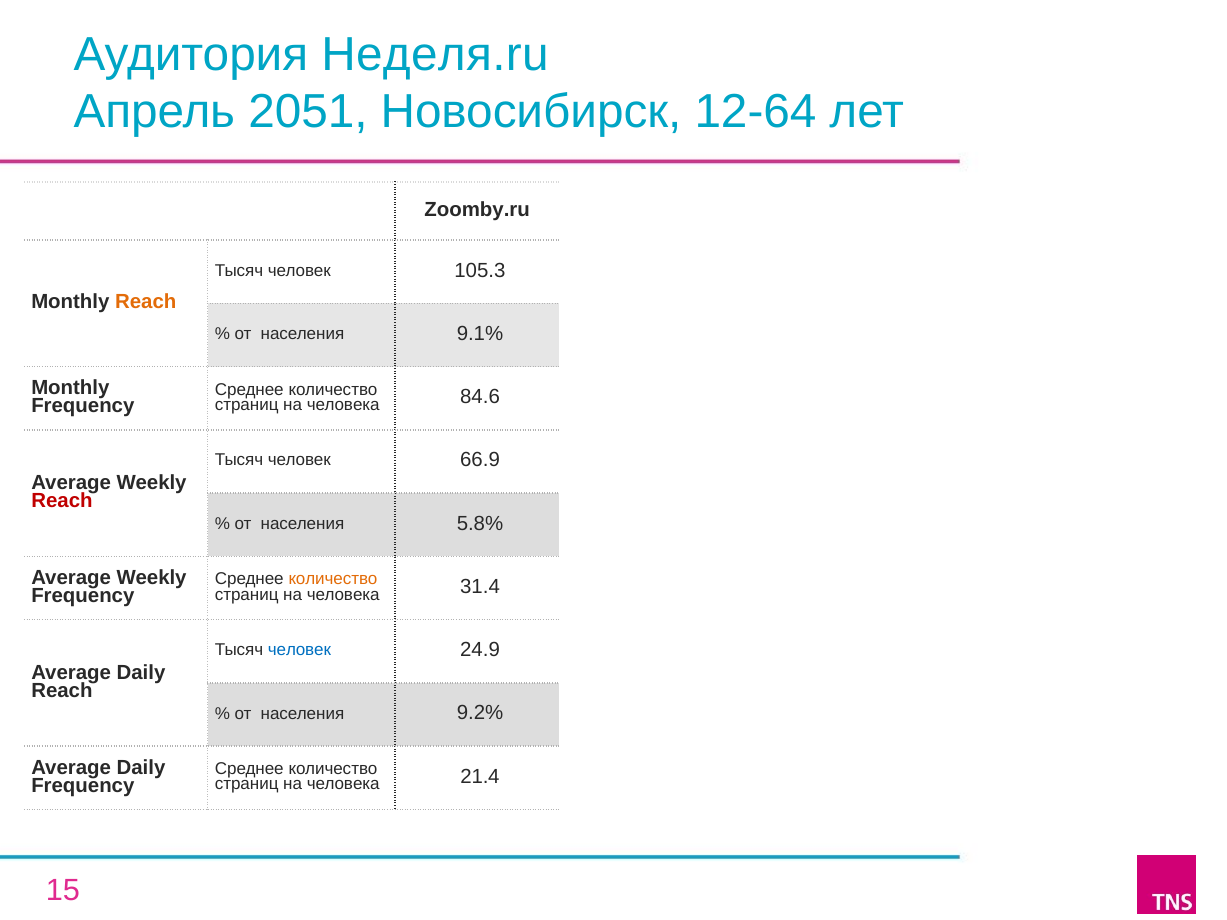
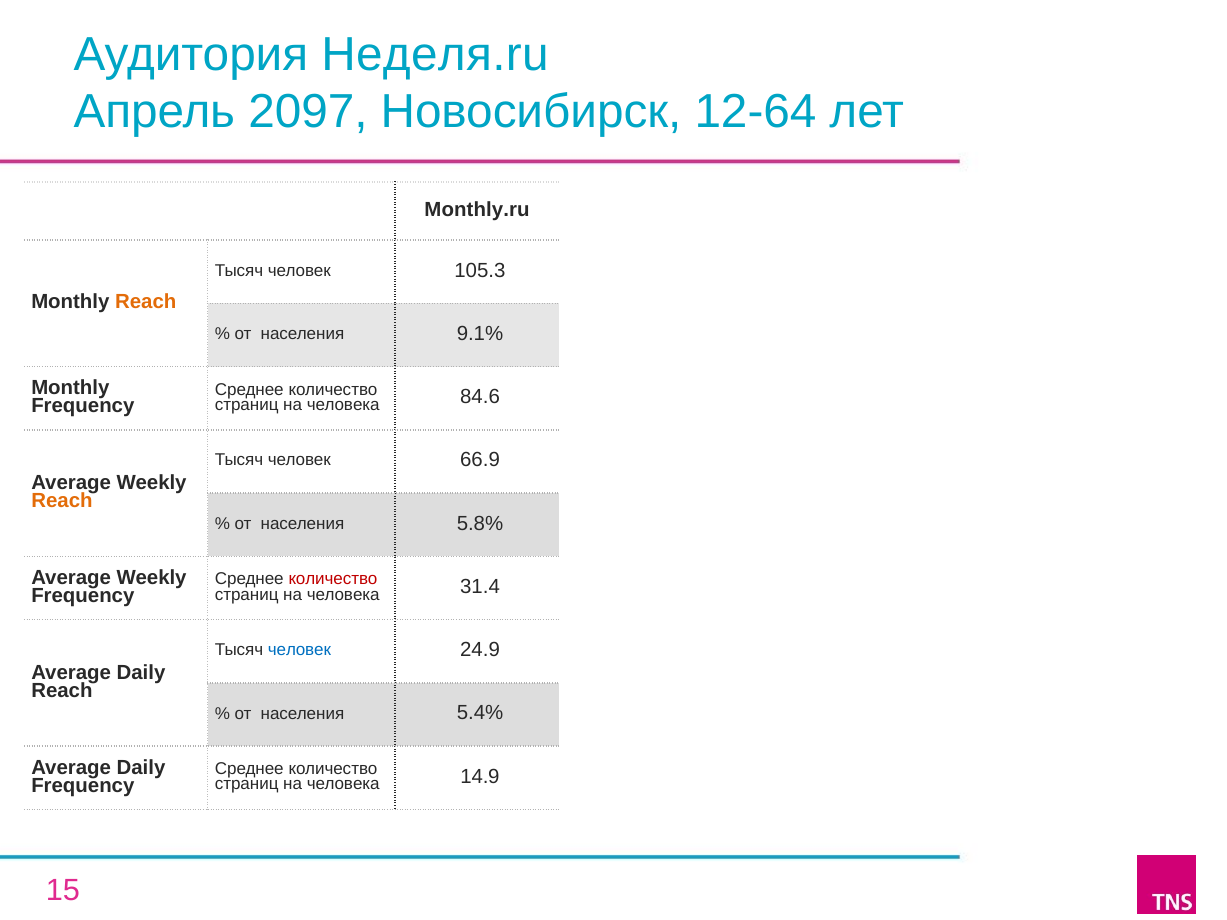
2051: 2051 -> 2097
Zoomby.ru: Zoomby.ru -> Monthly.ru
Reach at (62, 501) colour: red -> orange
количество at (333, 579) colour: orange -> red
9.2%: 9.2% -> 5.4%
21.4: 21.4 -> 14.9
